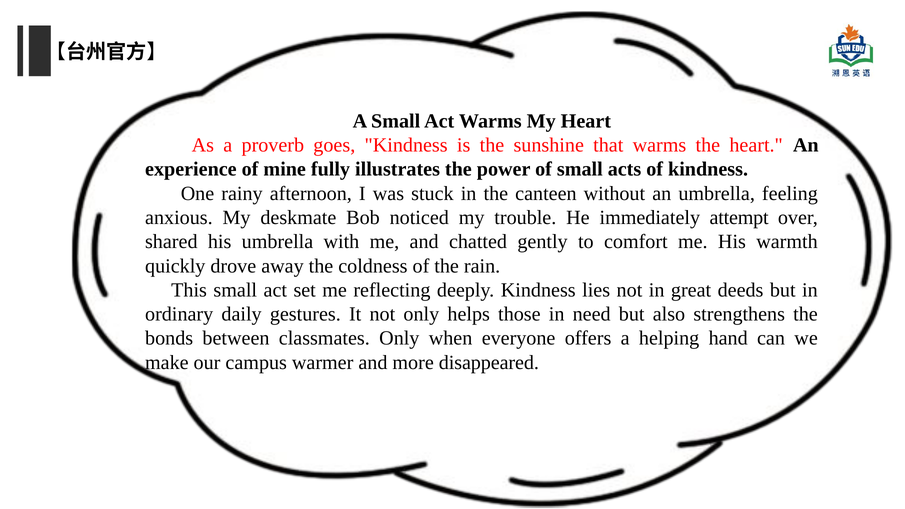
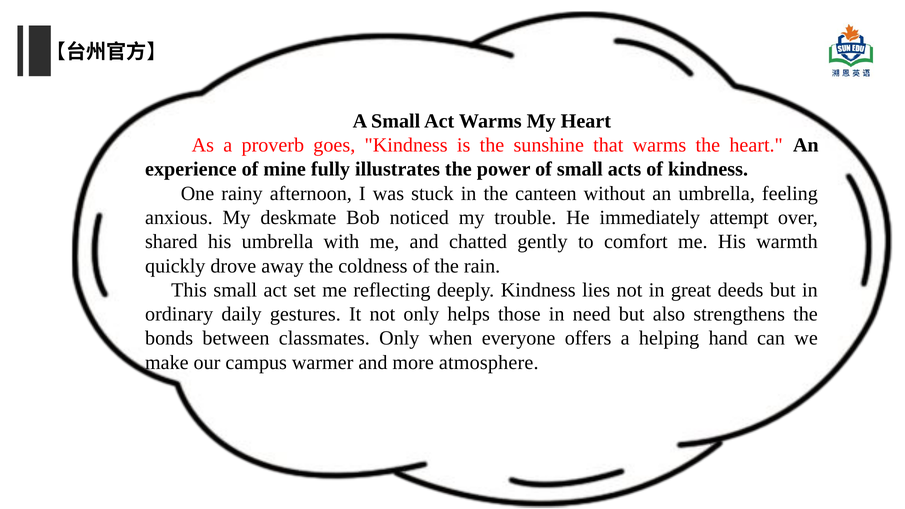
disappeared: disappeared -> atmosphere
